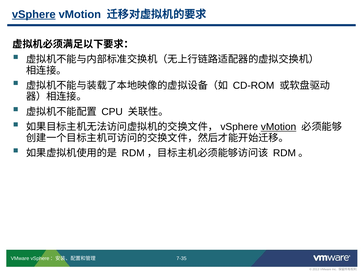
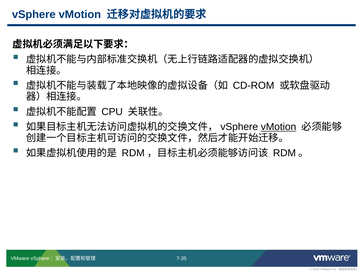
vSphere underline: present -> none
